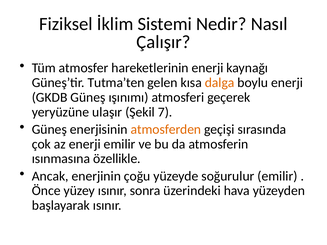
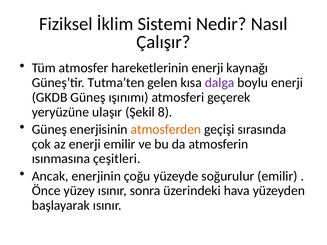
dalga colour: orange -> purple
7: 7 -> 8
özellikle: özellikle -> çeşitleri
